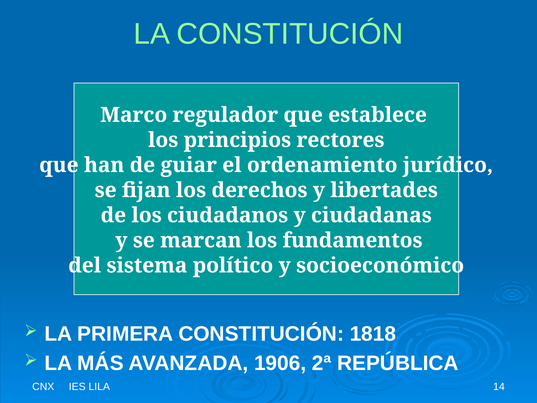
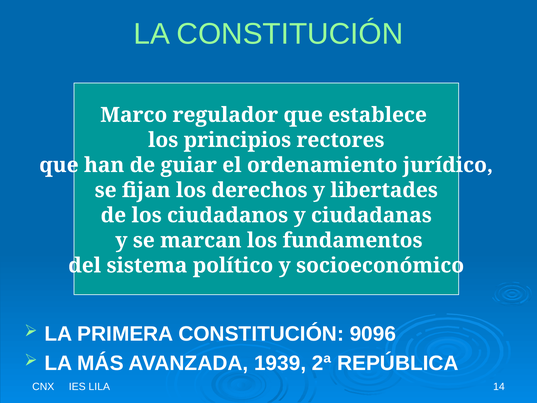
1818: 1818 -> 9096
1906: 1906 -> 1939
